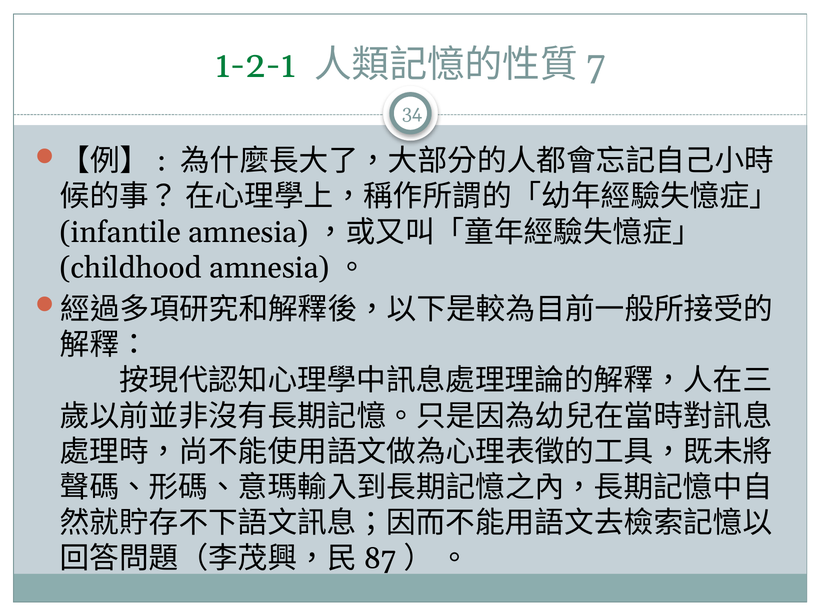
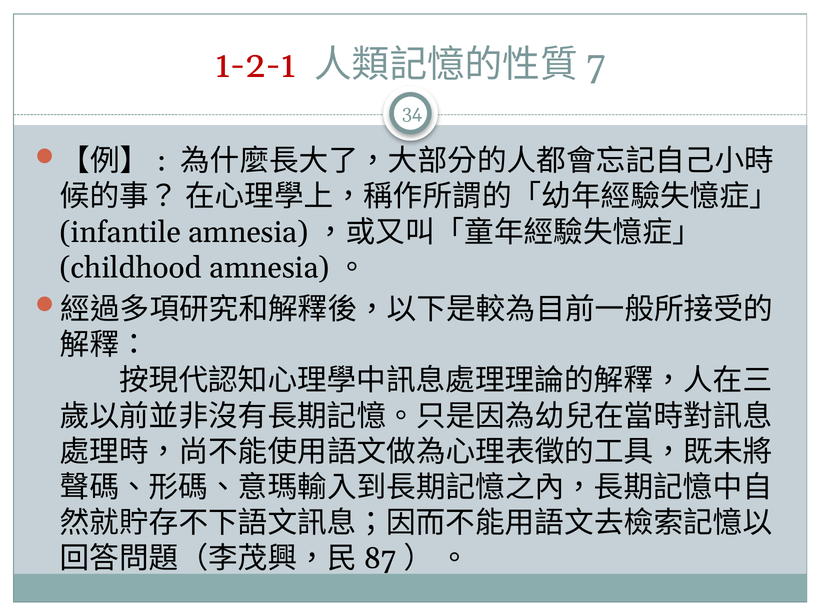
1-2-1 colour: green -> red
